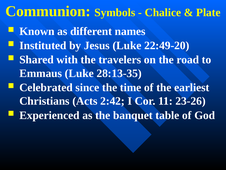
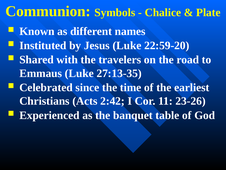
22:49-20: 22:49-20 -> 22:59-20
28:13-35: 28:13-35 -> 27:13-35
